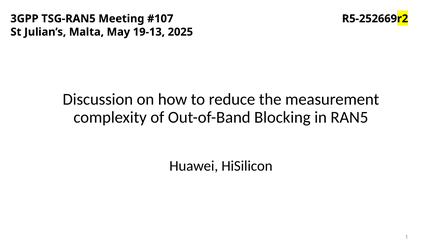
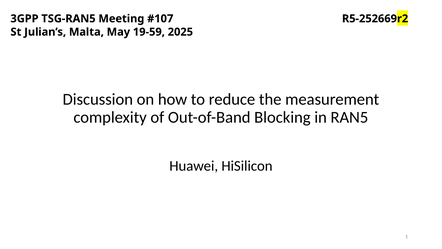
19-13: 19-13 -> 19-59
